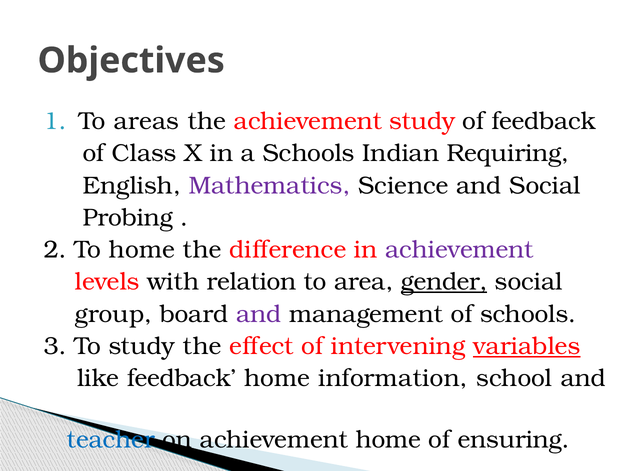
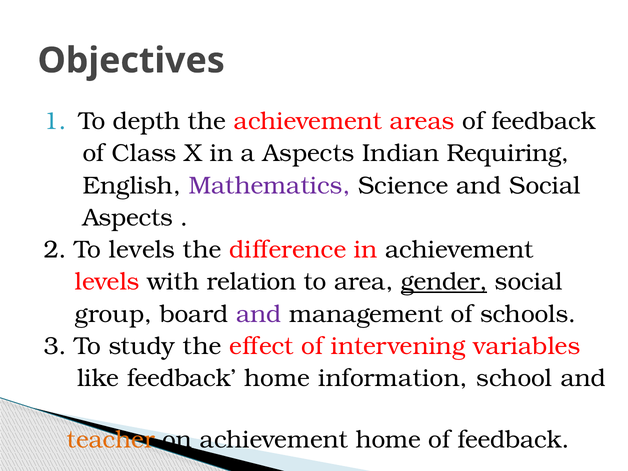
areas: areas -> depth
achievement study: study -> areas
a Schools: Schools -> Aspects
Probing at (128, 218): Probing -> Aspects
To home: home -> levels
achievement at (459, 250) colour: purple -> black
variables underline: present -> none
teacher colour: blue -> orange
ensuring at (514, 440): ensuring -> feedback
